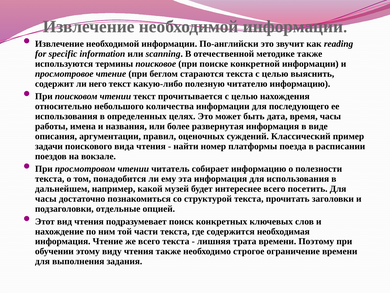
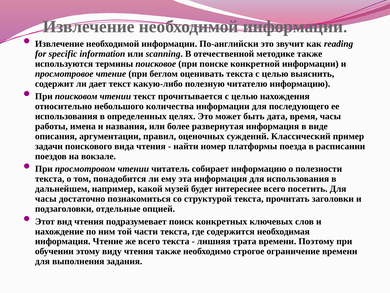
стараются: стараются -> оценивать
него: него -> дает
